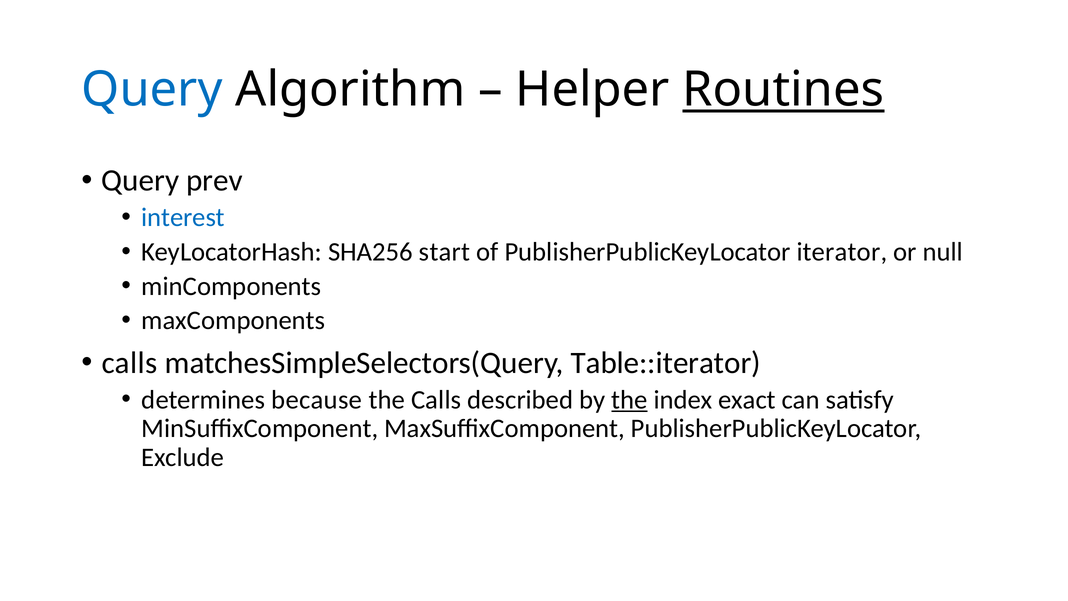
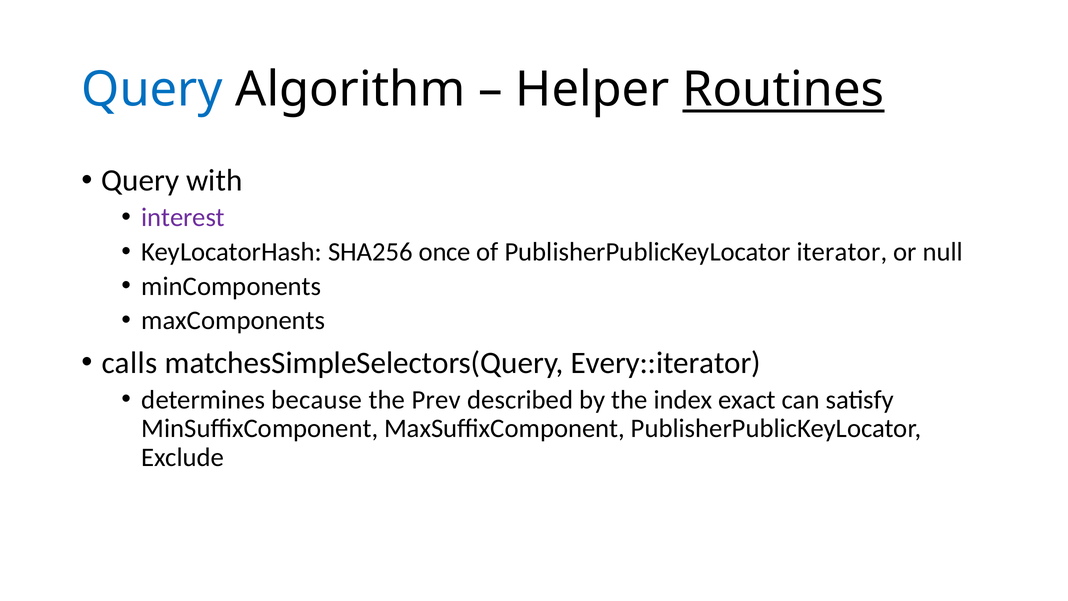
prev: prev -> with
interest colour: blue -> purple
start: start -> once
Table::iterator: Table::iterator -> Every::iterator
the Calls: Calls -> Prev
the at (629, 400) underline: present -> none
